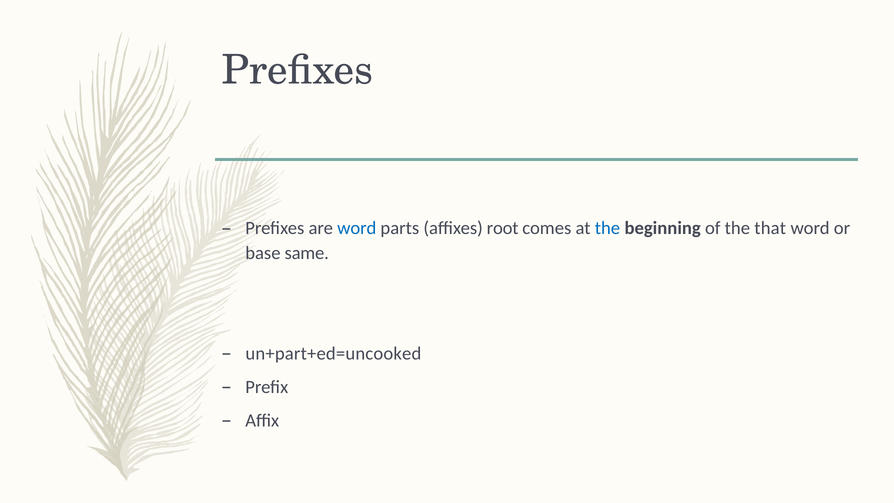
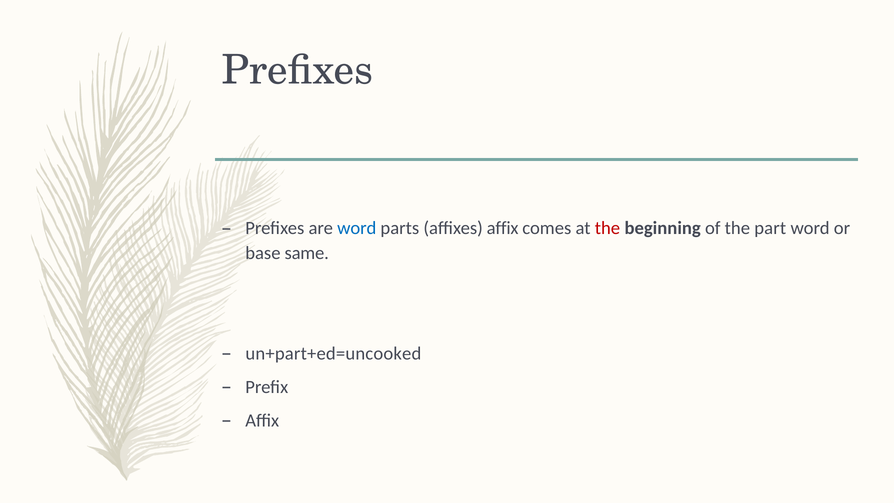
affixes root: root -> affix
the at (607, 228) colour: blue -> red
that: that -> part
